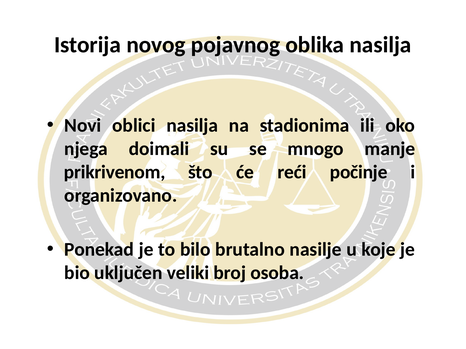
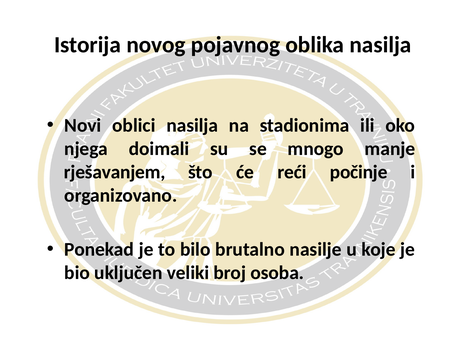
prikrivenom: prikrivenom -> rješavanjem
